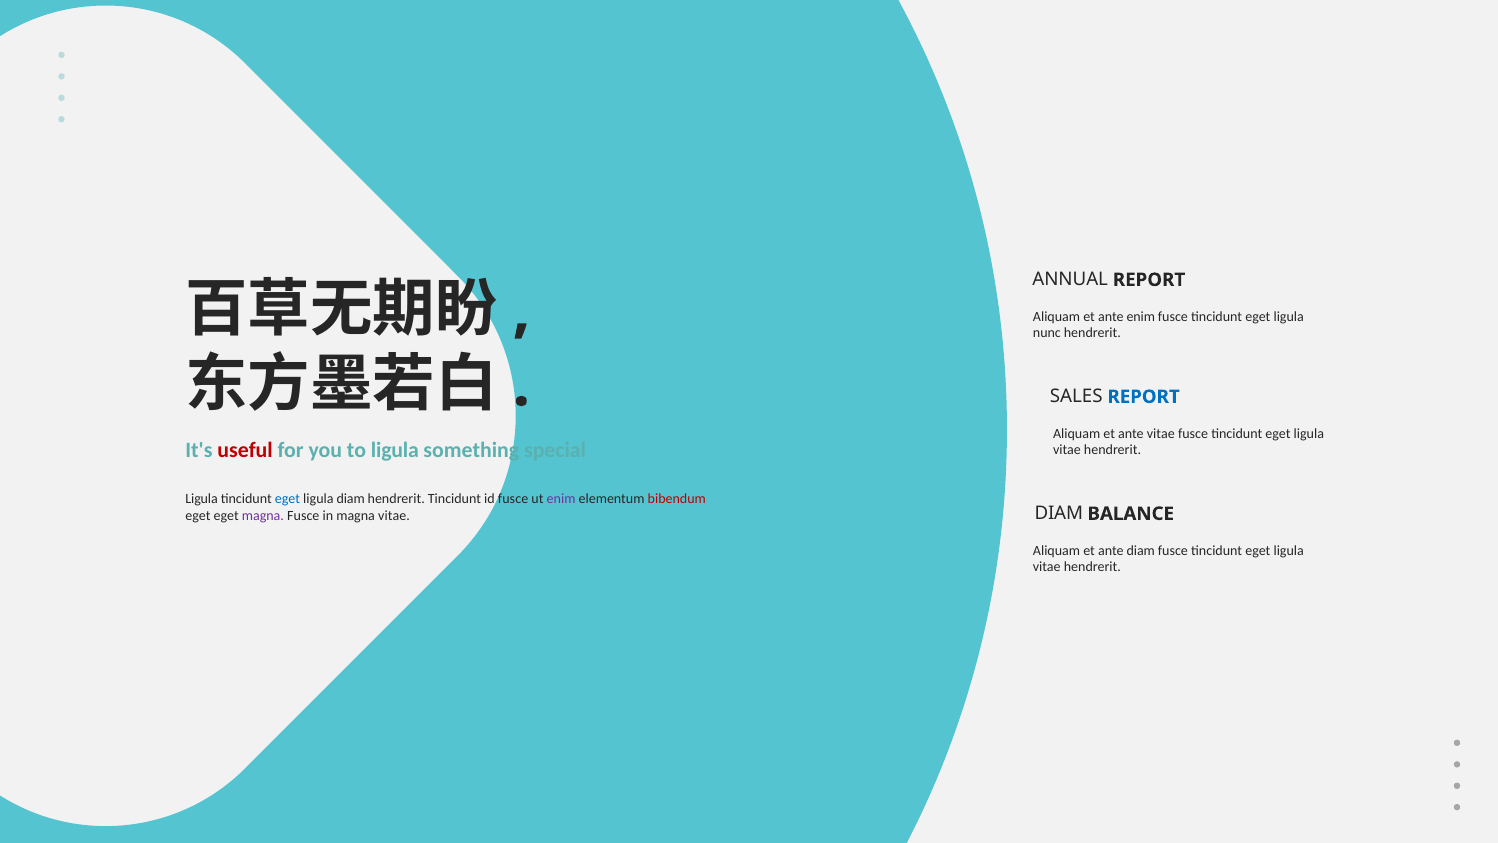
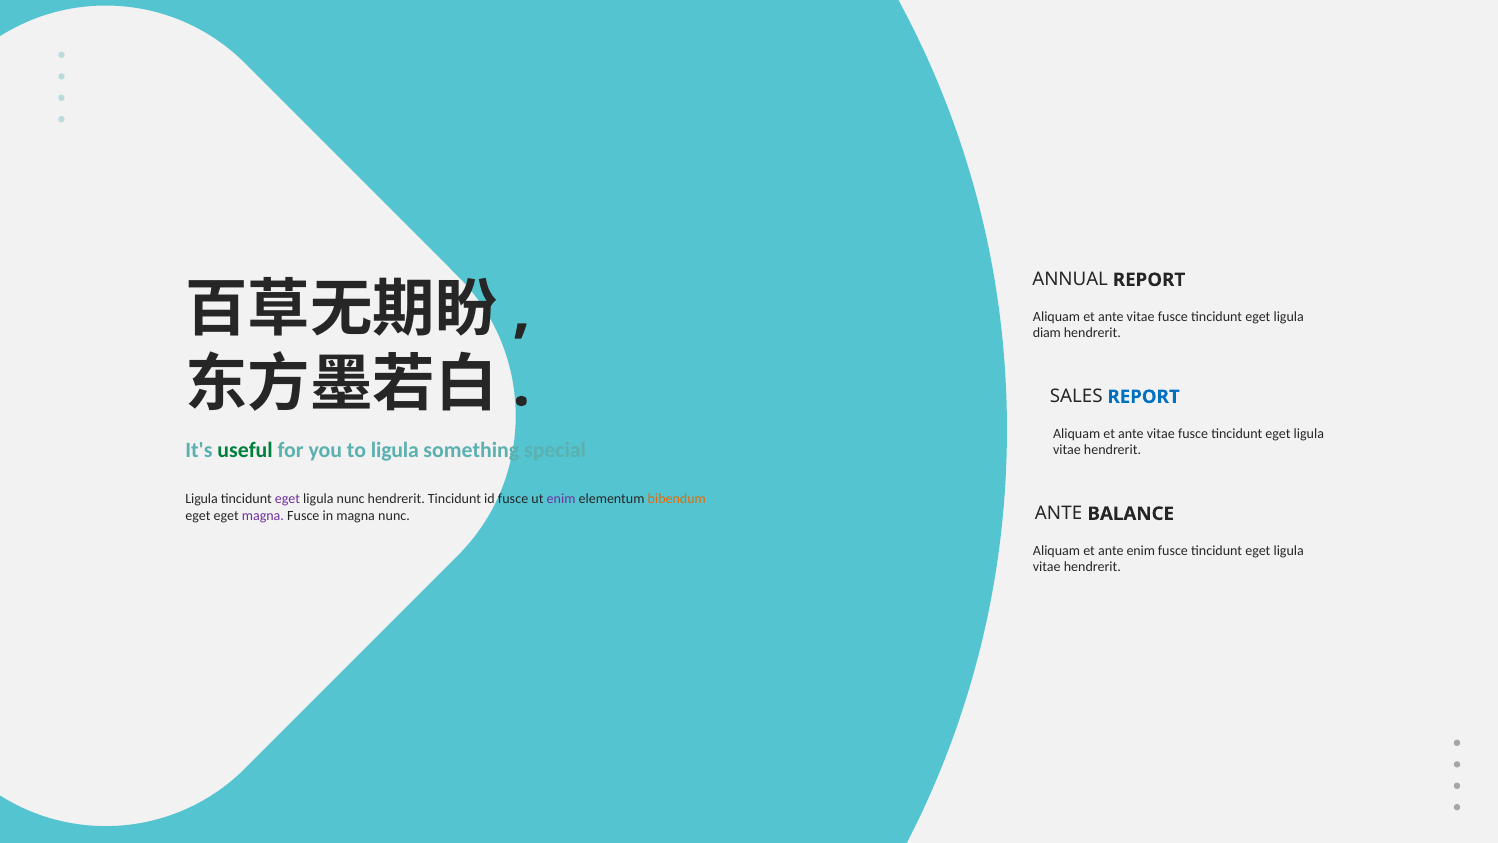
enim at (1141, 316): enim -> vitae
nunc: nunc -> diam
useful colour: red -> green
eget at (287, 499) colour: blue -> purple
ligula diam: diam -> nunc
bibendum colour: red -> orange
DIAM at (1059, 513): DIAM -> ANTE
magna vitae: vitae -> nunc
ante diam: diam -> enim
